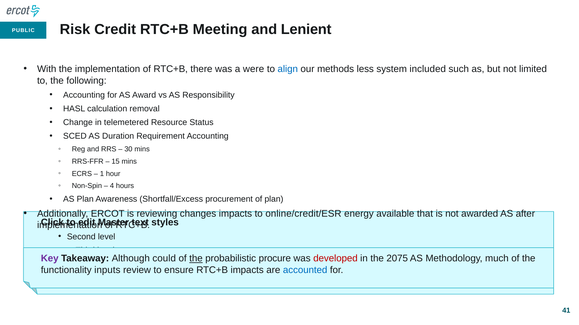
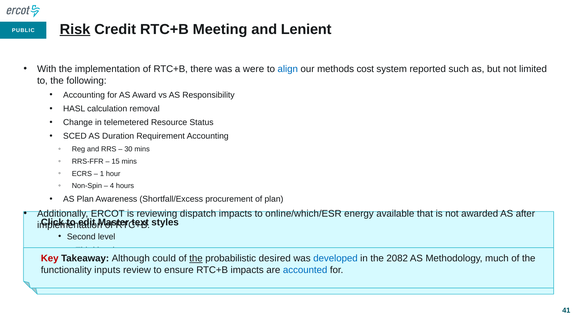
Risk underline: none -> present
less: less -> cost
included: included -> reported
changes: changes -> dispatch
online/credit/ESR: online/credit/ESR -> online/which/ESR
Key colour: purple -> red
procure: procure -> desired
developed colour: red -> blue
2075: 2075 -> 2082
